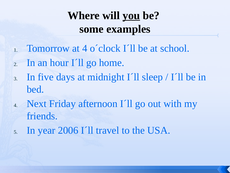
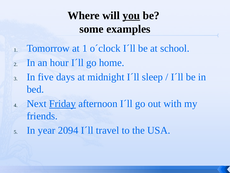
at 4: 4 -> 1
Friday underline: none -> present
2006: 2006 -> 2094
